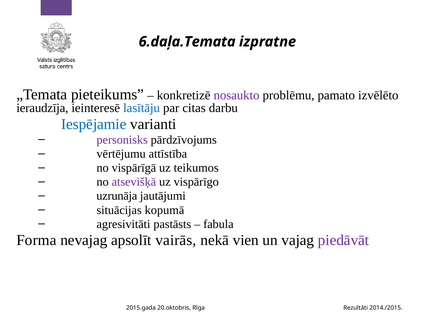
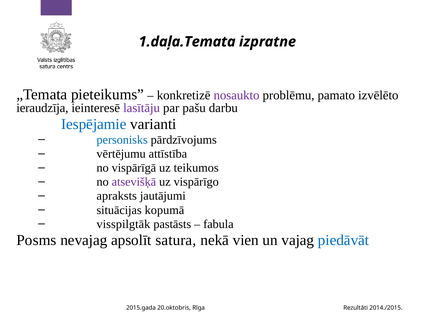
6.daļa.Temata: 6.daļa.Temata -> 1.daļa.Temata
lasītāju colour: blue -> purple
citas: citas -> pašu
personisks colour: purple -> blue
uzrunāja: uzrunāja -> apraksts
agresivitāti: agresivitāti -> visspilgtāk
Forma: Forma -> Posms
vairās: vairās -> satura
piedāvāt colour: purple -> blue
